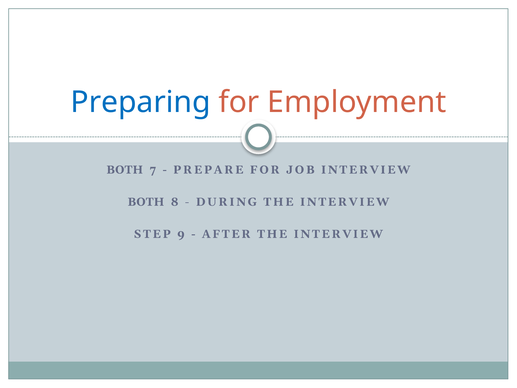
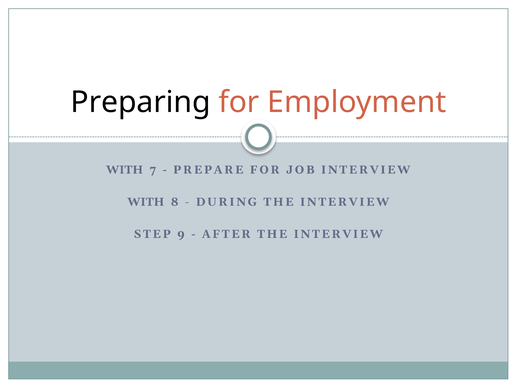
Preparing colour: blue -> black
BOTH at (125, 170): BOTH -> WITH
BOTH at (146, 202): BOTH -> WITH
